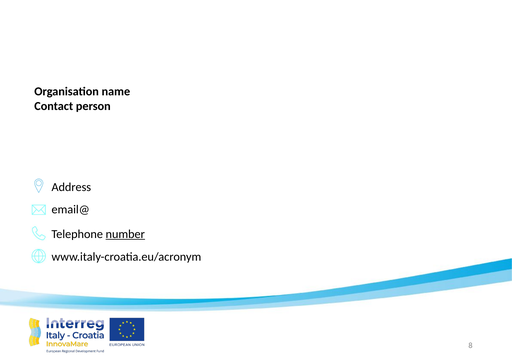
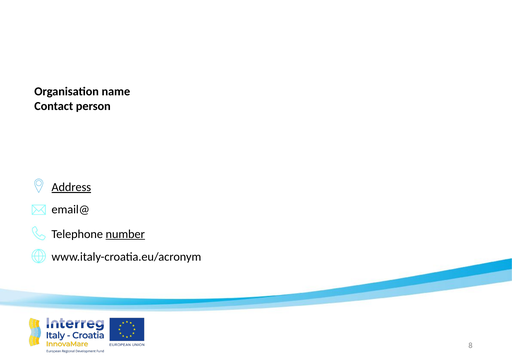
Address underline: none -> present
